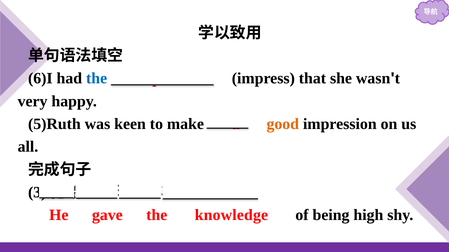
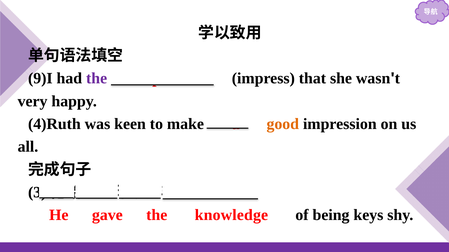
6)I: 6)I -> 9)I
the at (97, 79) colour: blue -> purple
5)Ruth: 5)Ruth -> 4)Ruth
high: high -> keys
